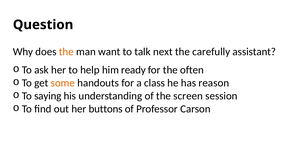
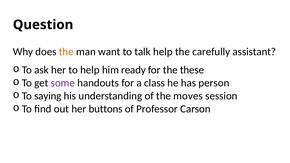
talk next: next -> help
often: often -> these
some colour: orange -> purple
reason: reason -> person
screen: screen -> moves
